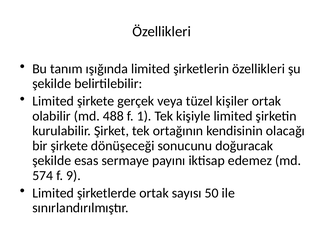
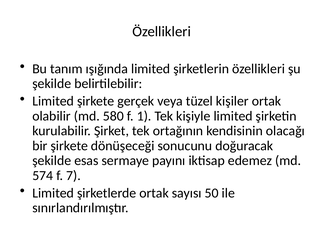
488: 488 -> 580
9: 9 -> 7
